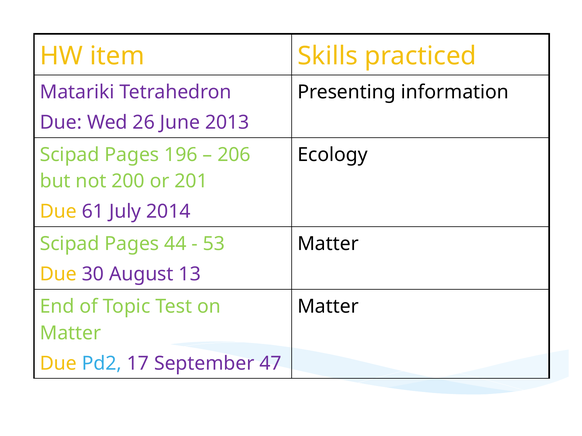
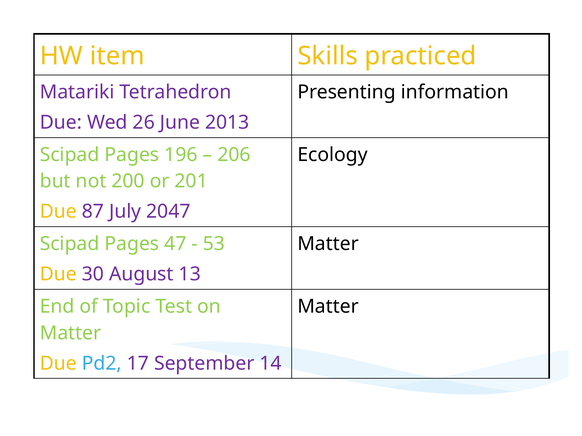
61: 61 -> 87
2014: 2014 -> 2047
44: 44 -> 47
47: 47 -> 14
